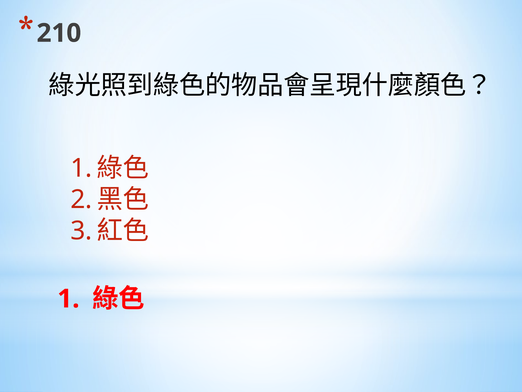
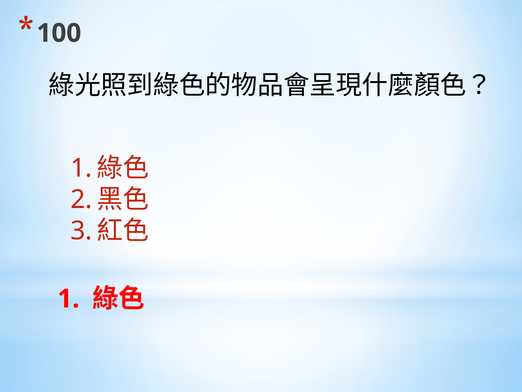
210: 210 -> 100
